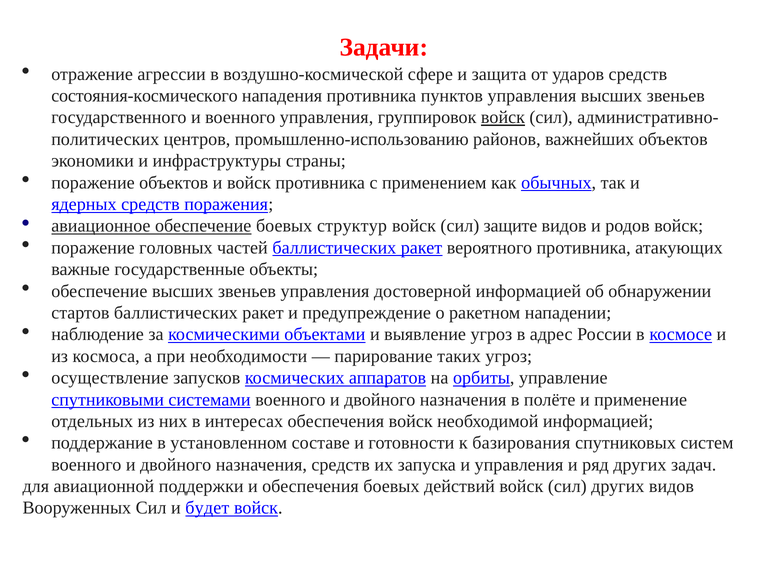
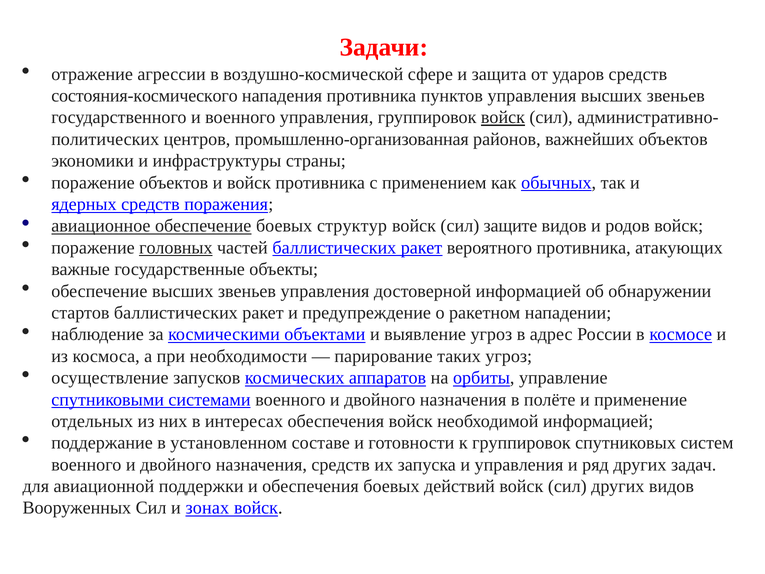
промышленно-использованию: промышленно-использованию -> промышленно-организованная
головных underline: none -> present
к базирования: базирования -> группировок
будет: будет -> зонах
